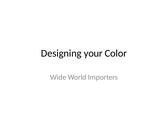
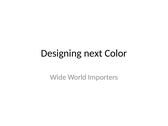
your: your -> next
